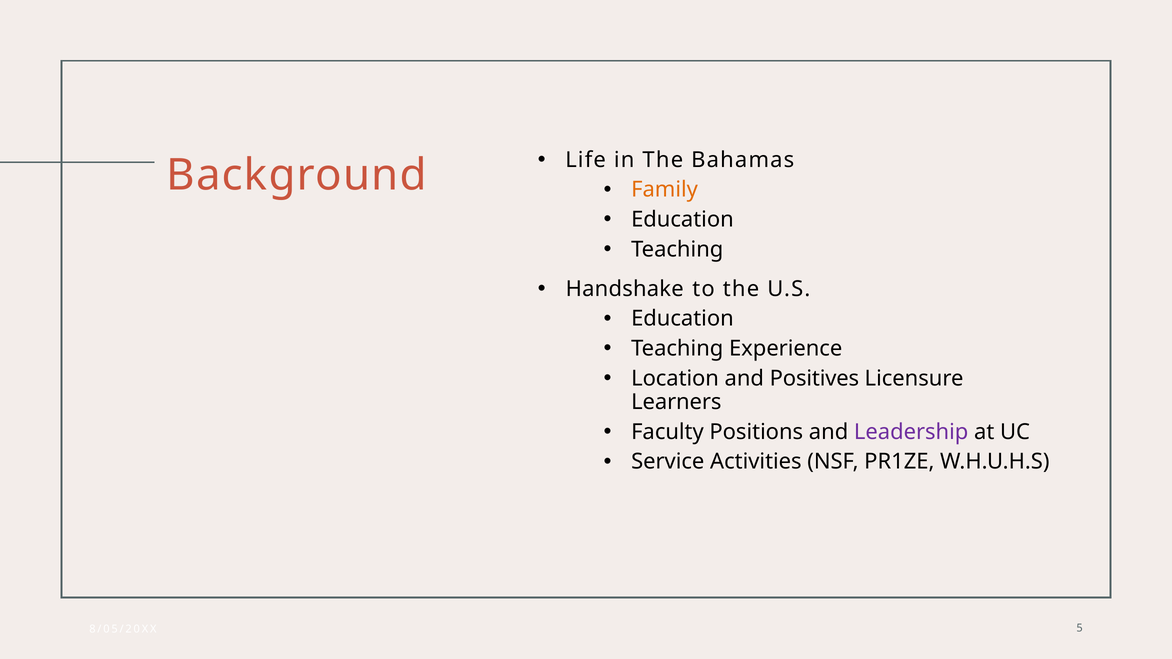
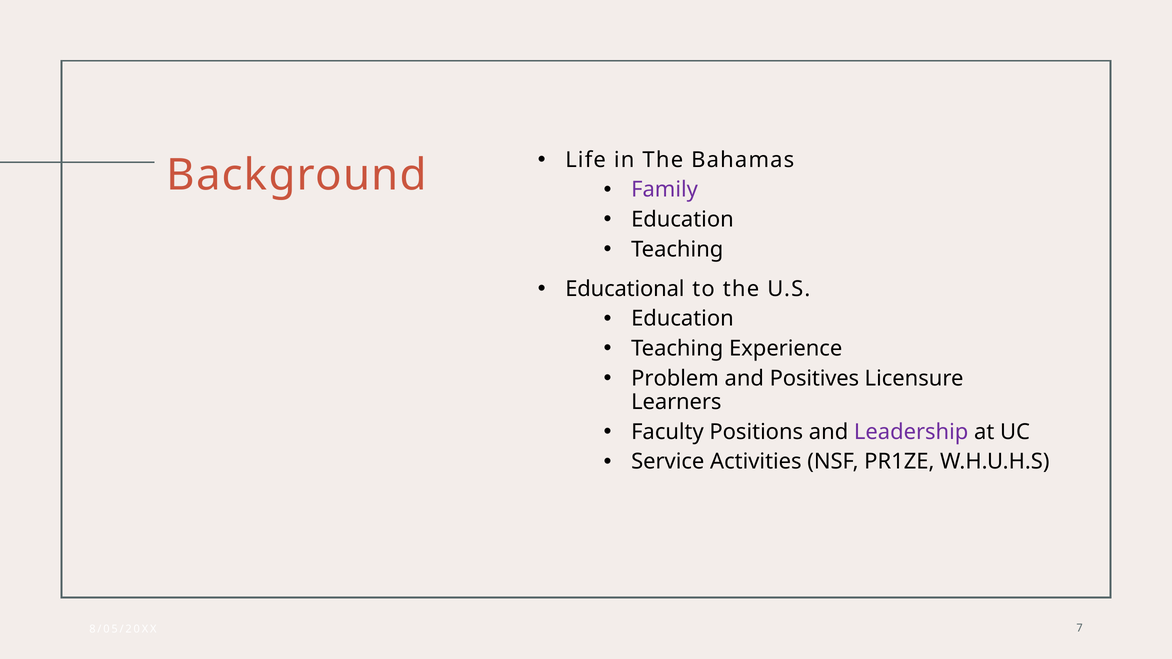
Family colour: orange -> purple
Handshake: Handshake -> Educational
Location: Location -> Problem
5: 5 -> 7
